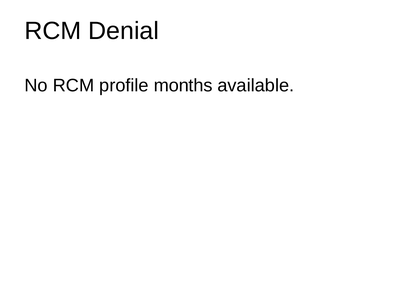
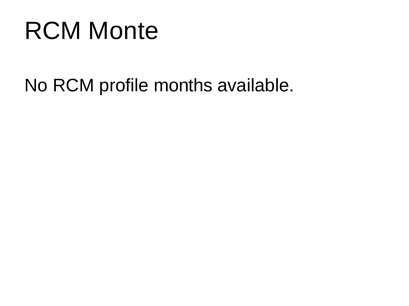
Denial: Denial -> Monte
